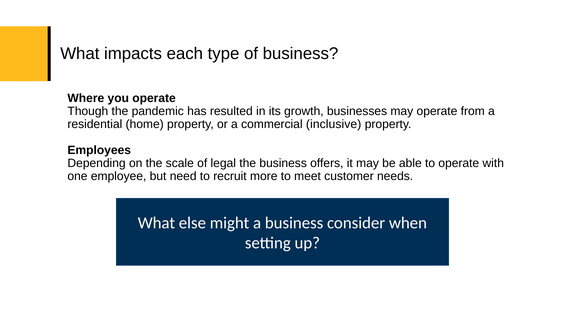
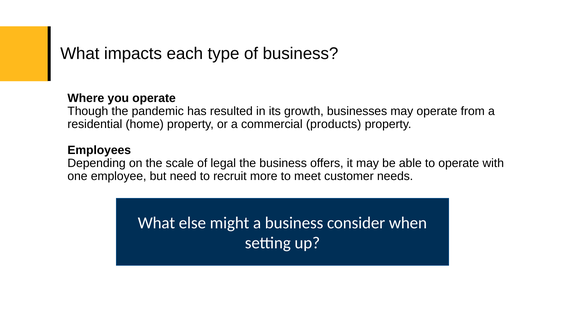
inclusive: inclusive -> products
